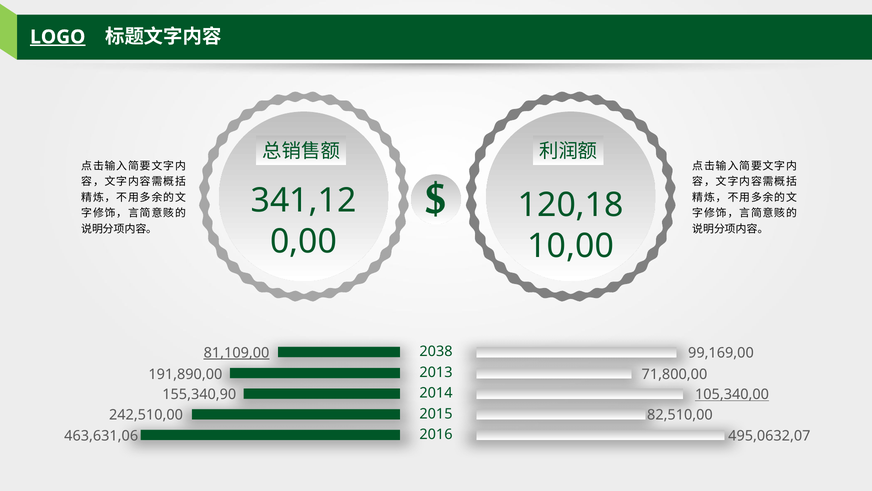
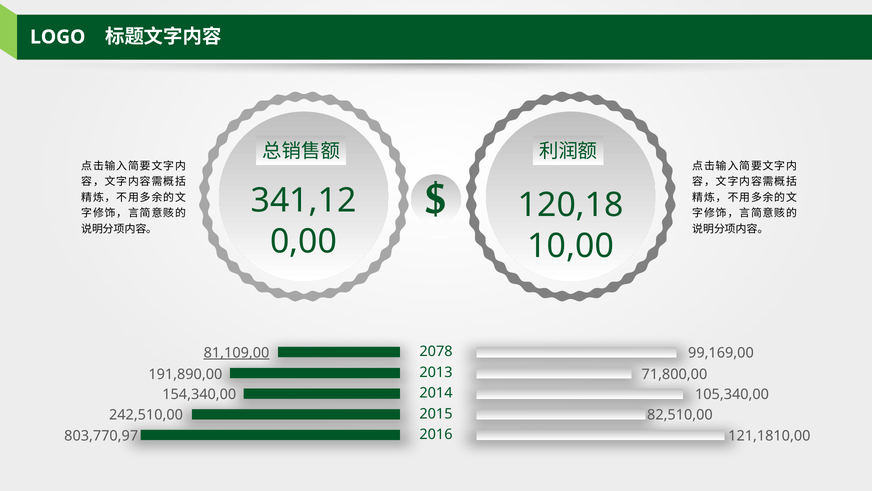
LOGO underline: present -> none
2038: 2038 -> 2078
155,340,90: 155,340,90 -> 154,340,00
105,340,00 underline: present -> none
463,631,06: 463,631,06 -> 803,770,97
495,0632,07: 495,0632,07 -> 121,1810,00
